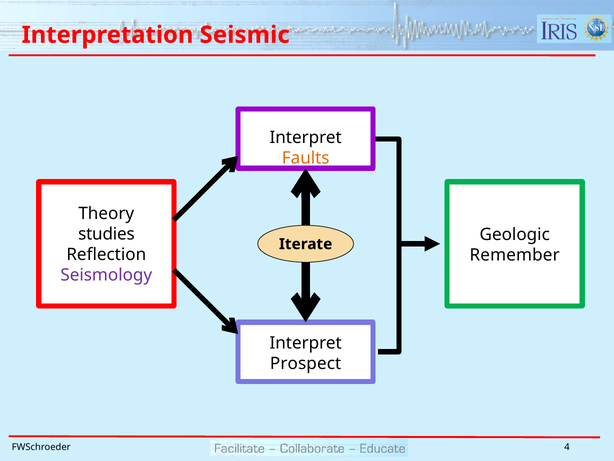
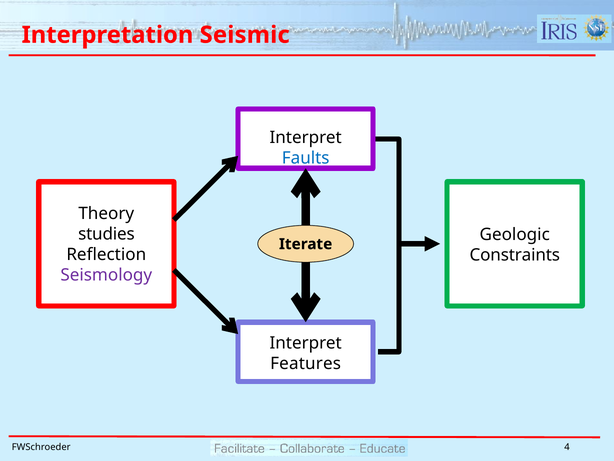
Faults colour: orange -> blue
Remember: Remember -> Constraints
Prospect: Prospect -> Features
